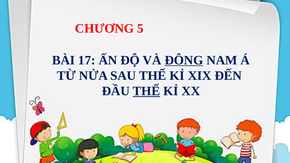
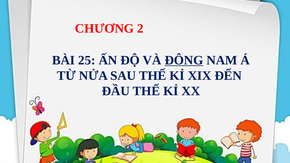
5: 5 -> 2
17: 17 -> 25
THẾ at (146, 91) underline: present -> none
